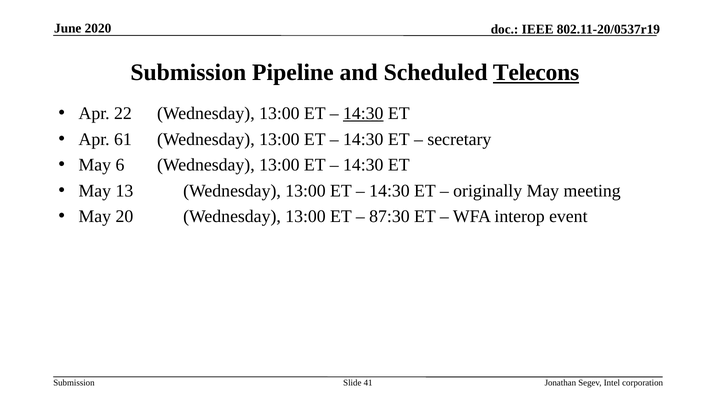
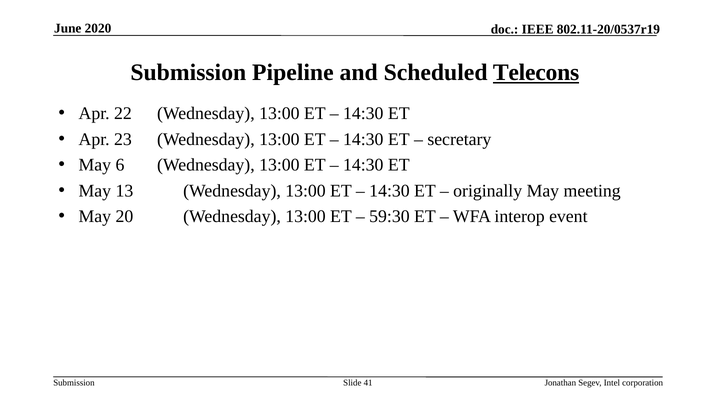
14:30 at (363, 114) underline: present -> none
61: 61 -> 23
87:30: 87:30 -> 59:30
